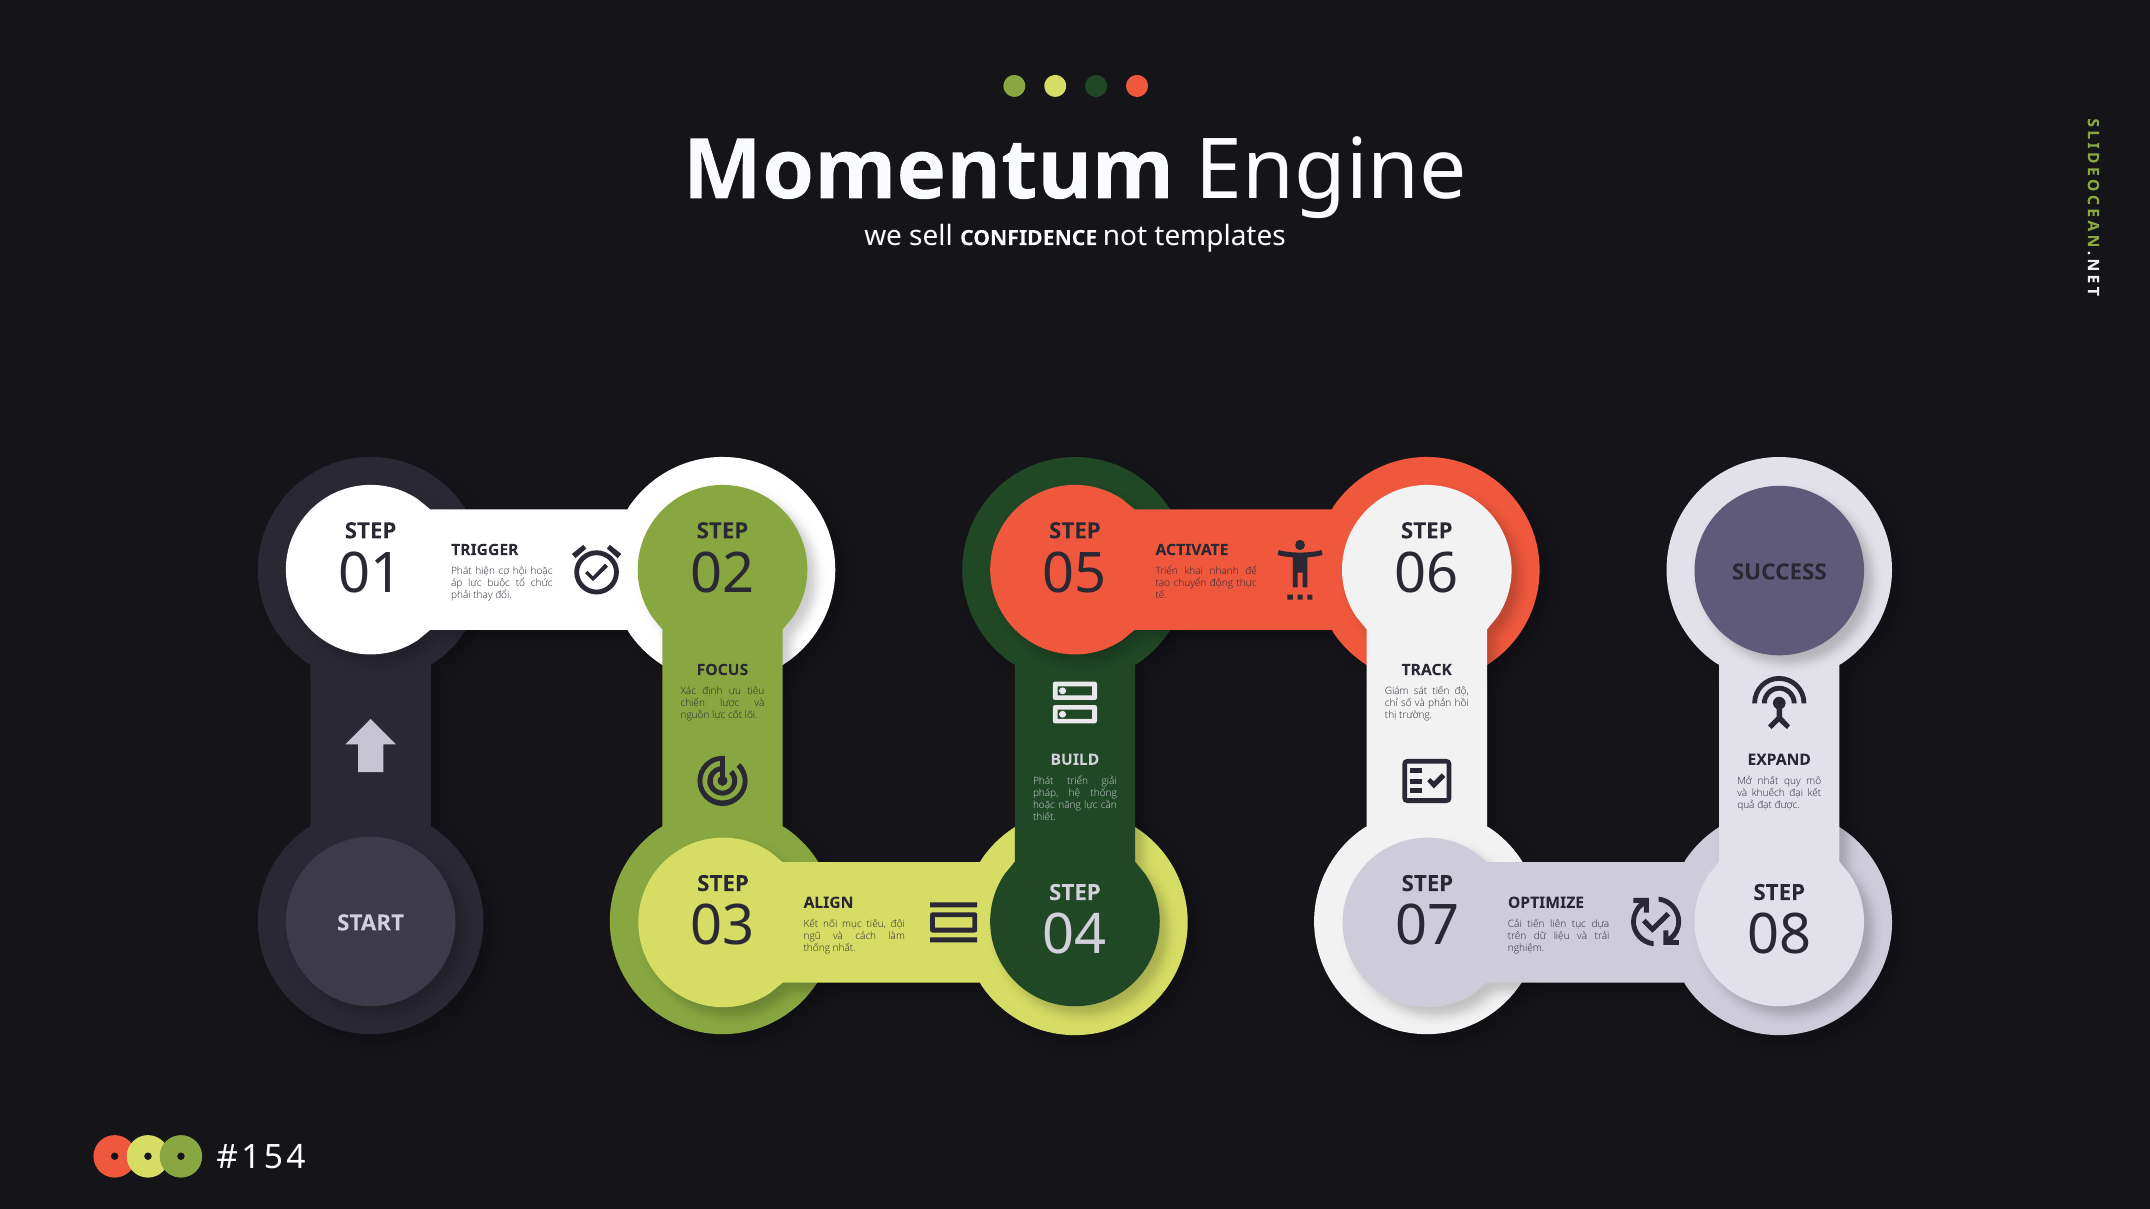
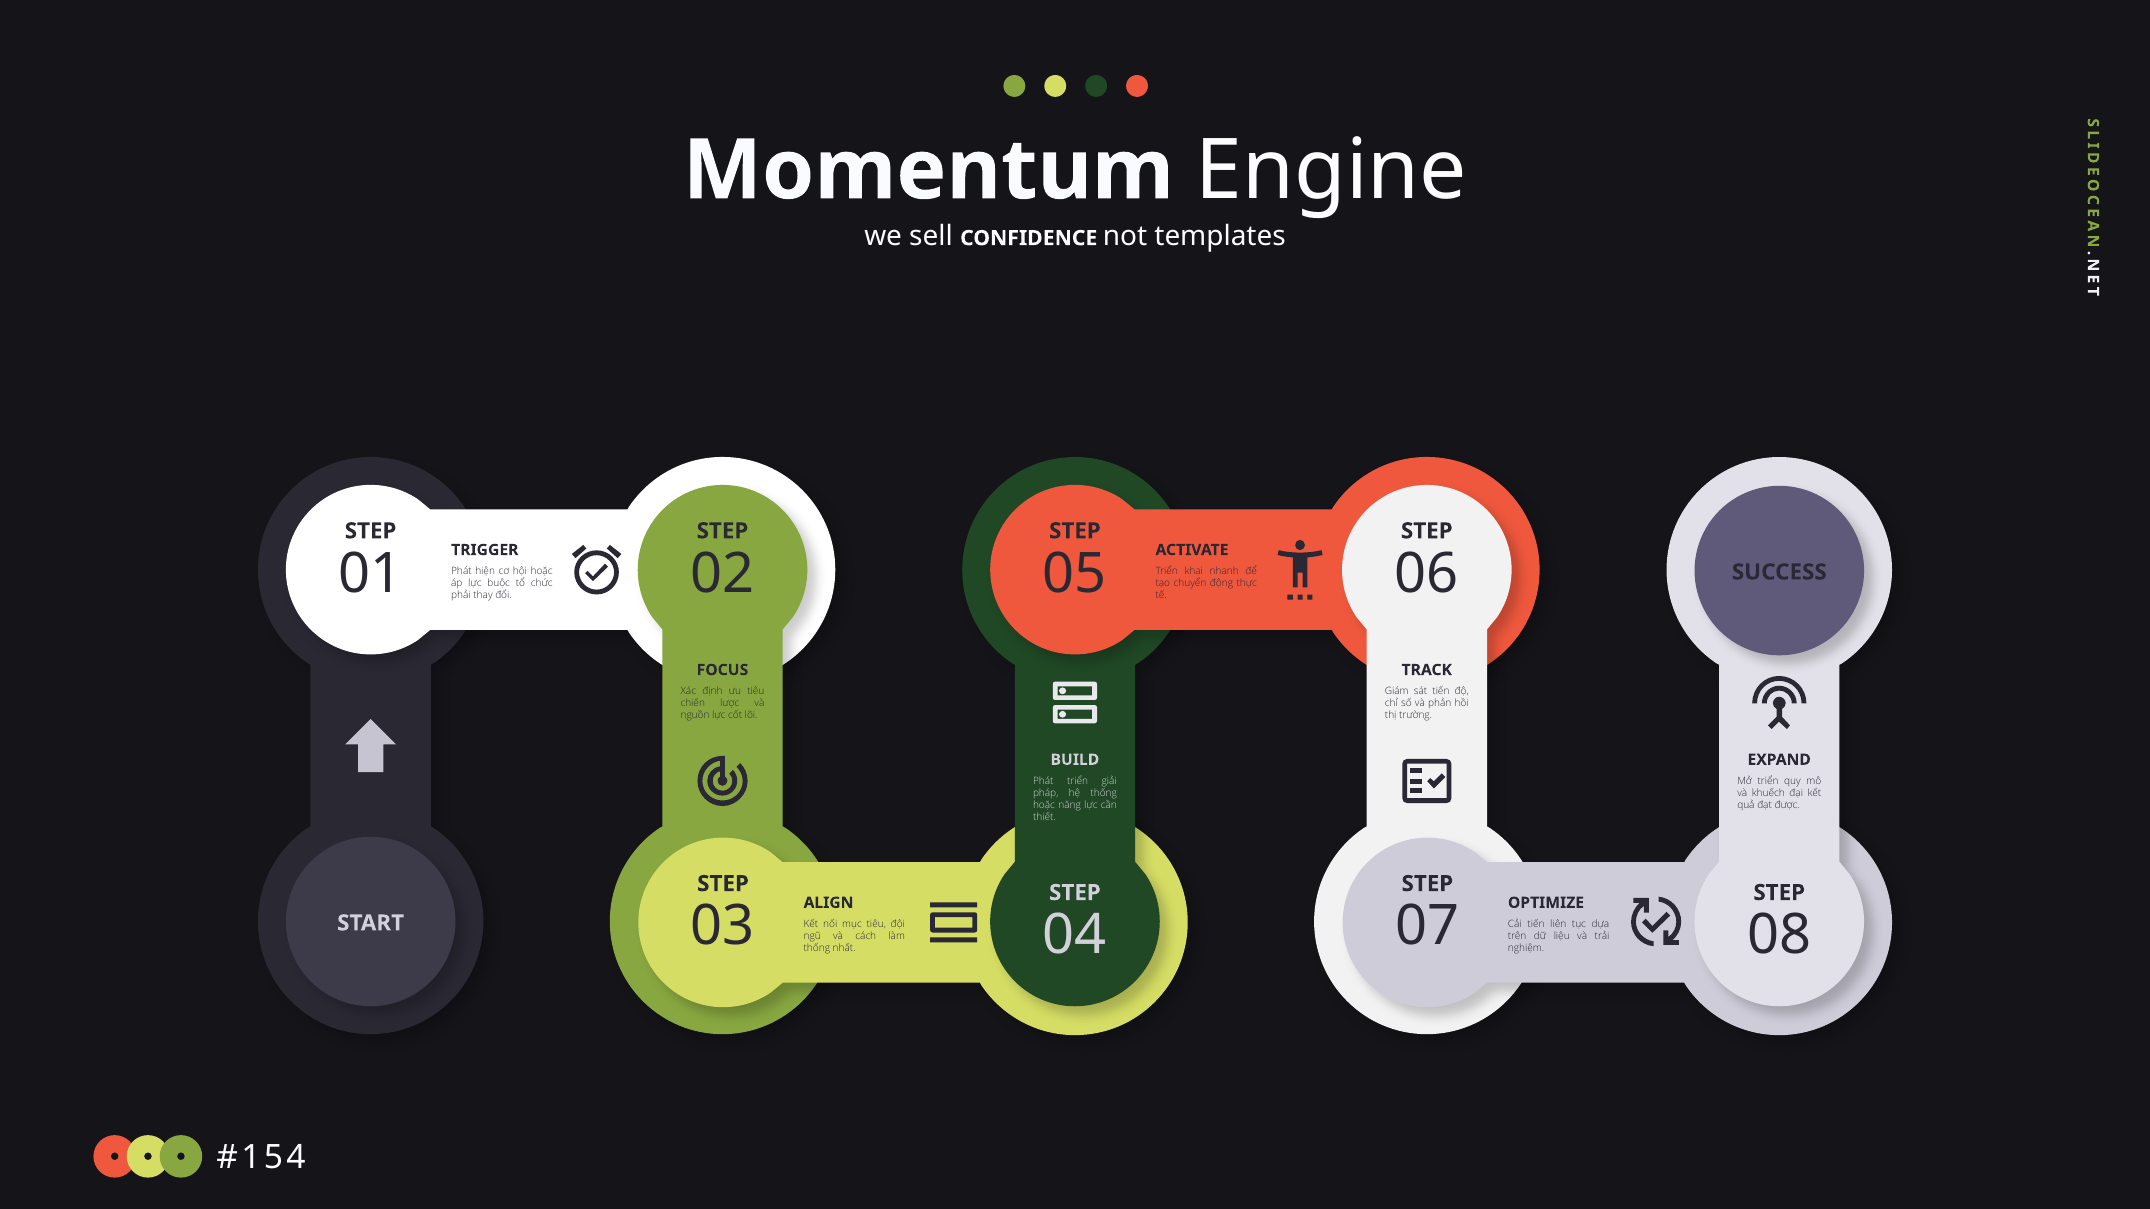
Mở nhất: nhất -> triển
